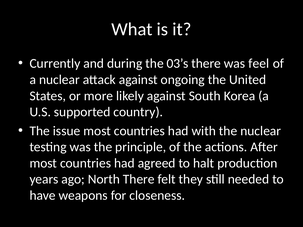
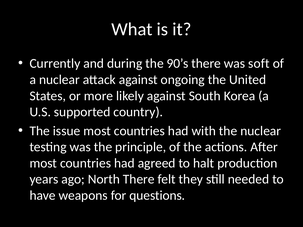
03’s: 03’s -> 90’s
feel: feel -> soft
closeness: closeness -> questions
